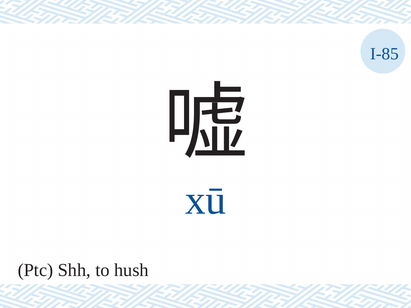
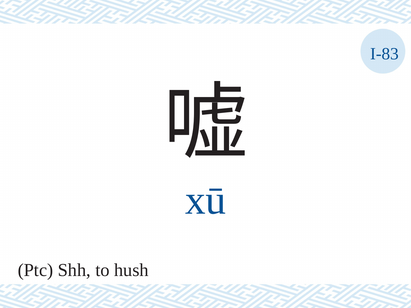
I-85: I-85 -> I-83
